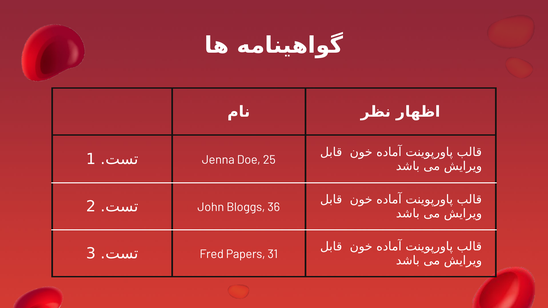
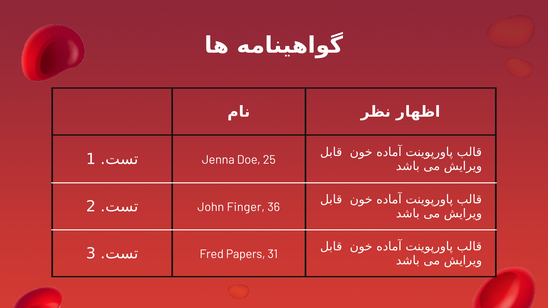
Bloggs: Bloggs -> Finger
